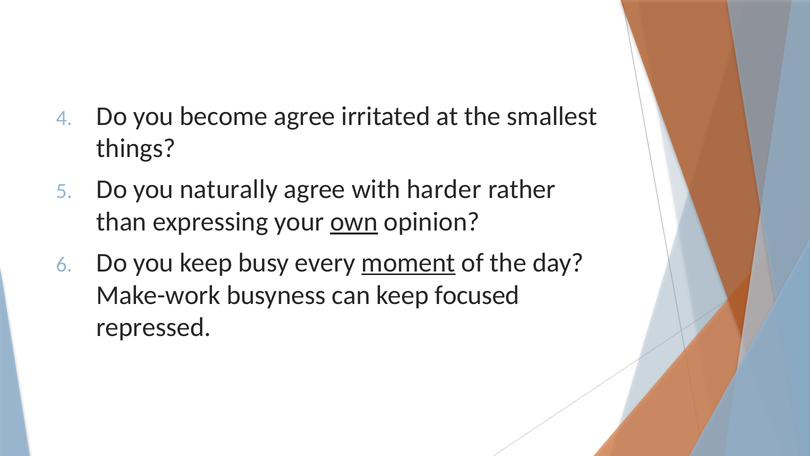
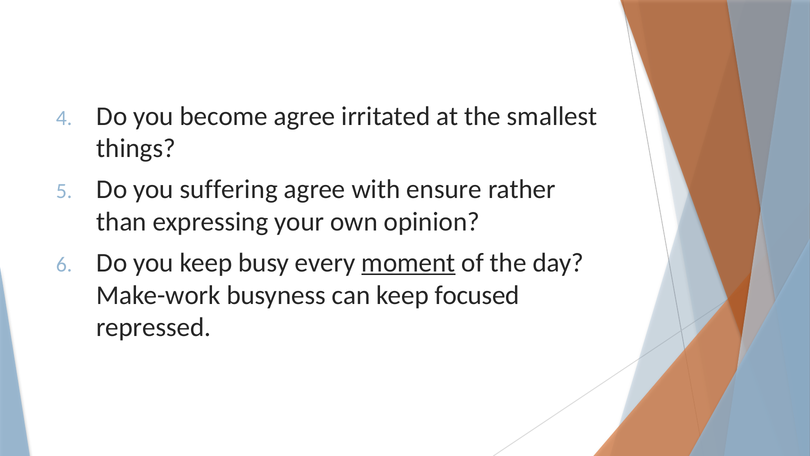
naturally: naturally -> suffering
harder: harder -> ensure
own underline: present -> none
